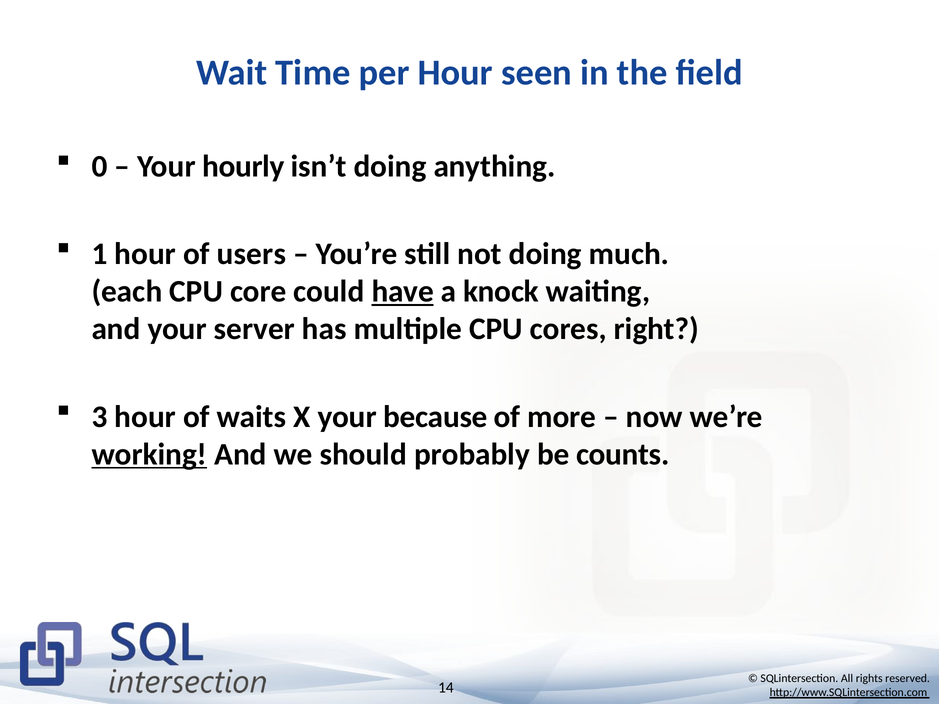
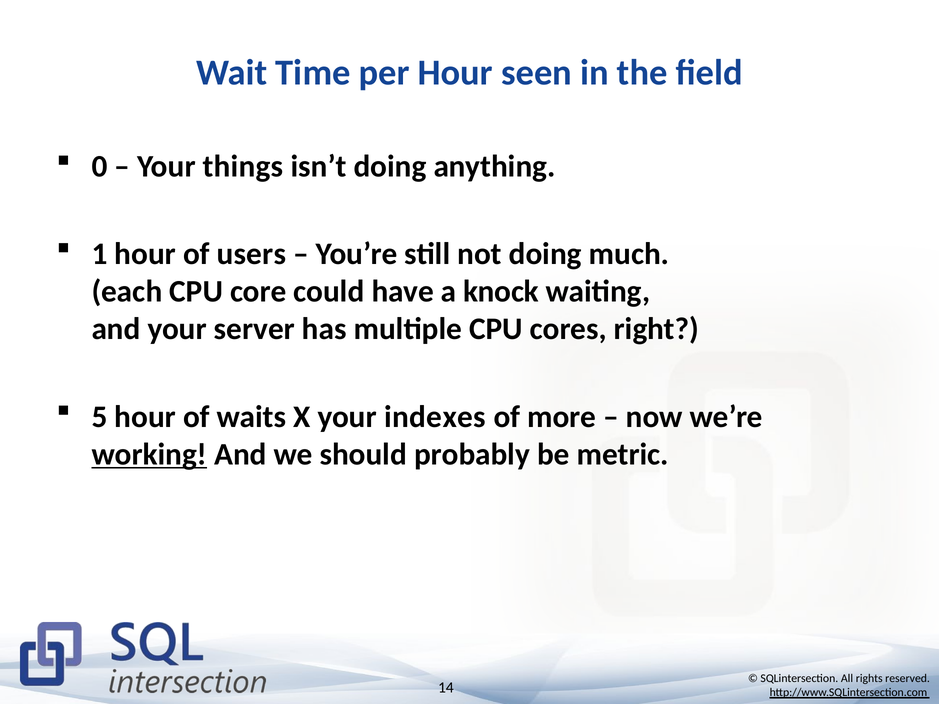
hourly: hourly -> things
have underline: present -> none
3: 3 -> 5
because: because -> indexes
counts: counts -> metric
